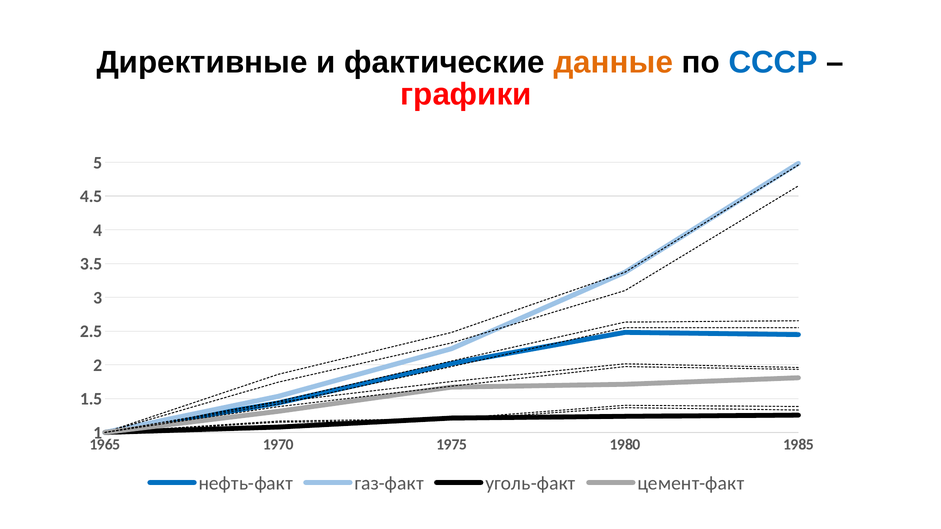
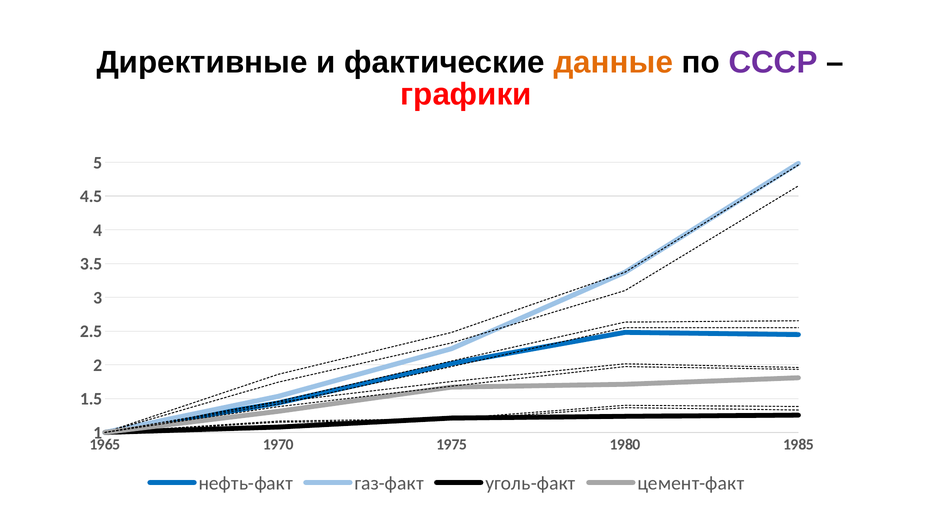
СССР colour: blue -> purple
